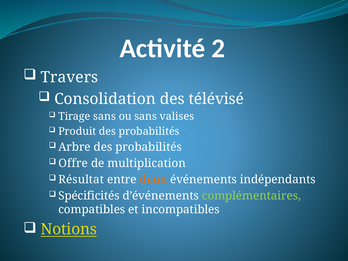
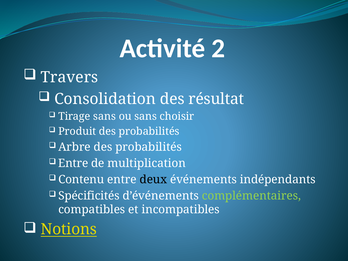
télévisé: télévisé -> résultat
valises: valises -> choisir
Offre at (73, 163): Offre -> Entre
Résultat: Résultat -> Contenu
deux colour: orange -> black
